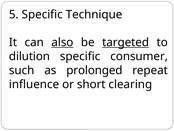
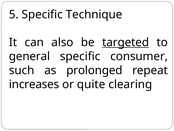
also underline: present -> none
dilution: dilution -> general
influence: influence -> increases
short: short -> quite
